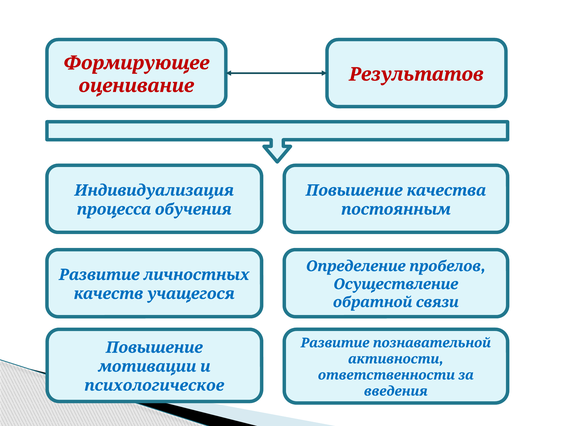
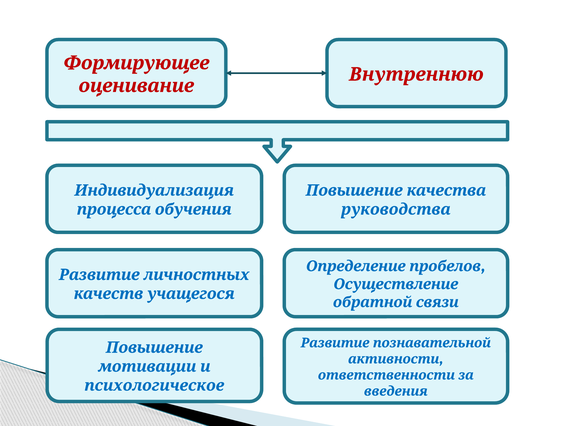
Результатов: Результатов -> Внутреннюю
постоянным: постоянным -> руководства
